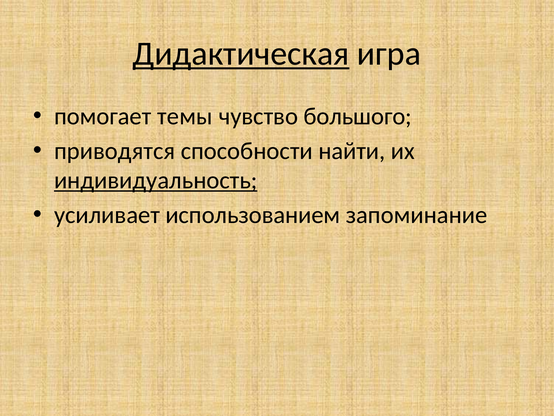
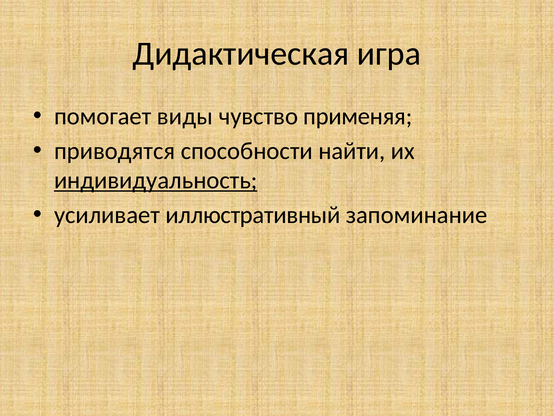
Дидактическая underline: present -> none
темы: темы -> виды
большого: большого -> применяя
использованием: использованием -> иллюстративный
